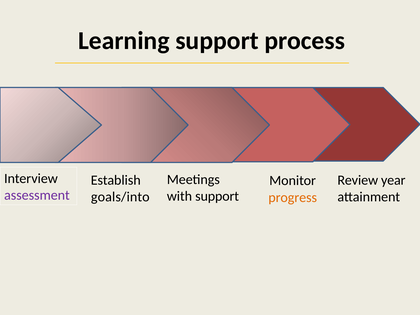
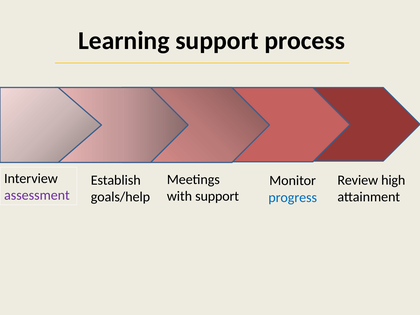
year: year -> high
goals/into: goals/into -> goals/help
progress colour: orange -> blue
